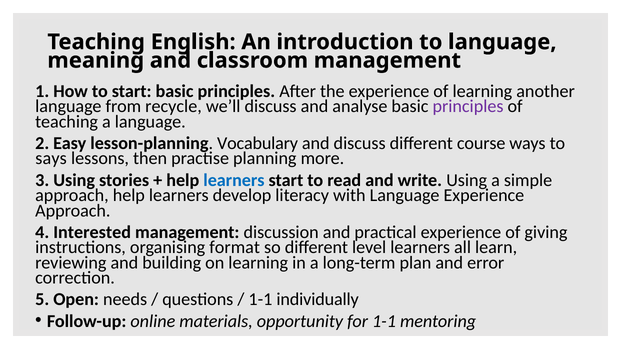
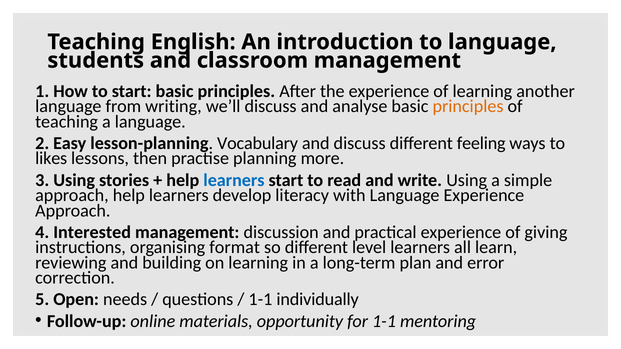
meaning: meaning -> students
recycle: recycle -> writing
principles at (468, 106) colour: purple -> orange
course: course -> feeling
says: says -> likes
